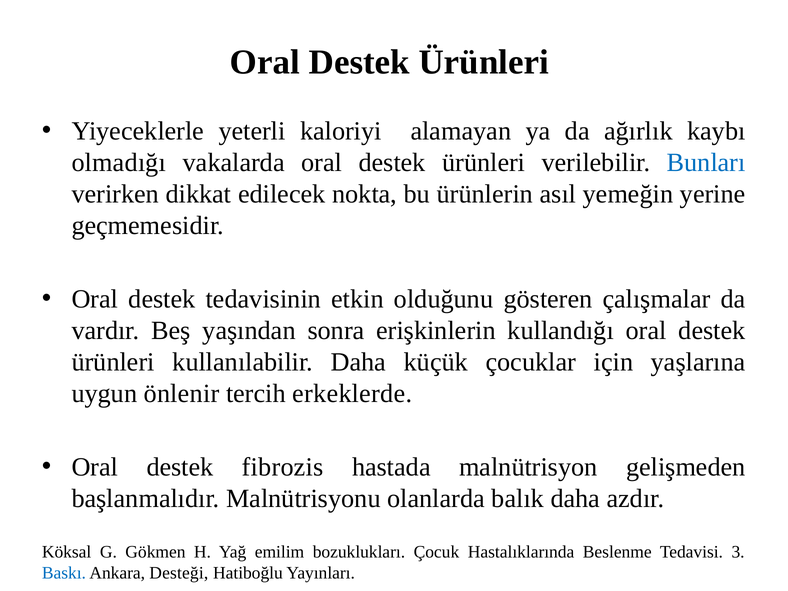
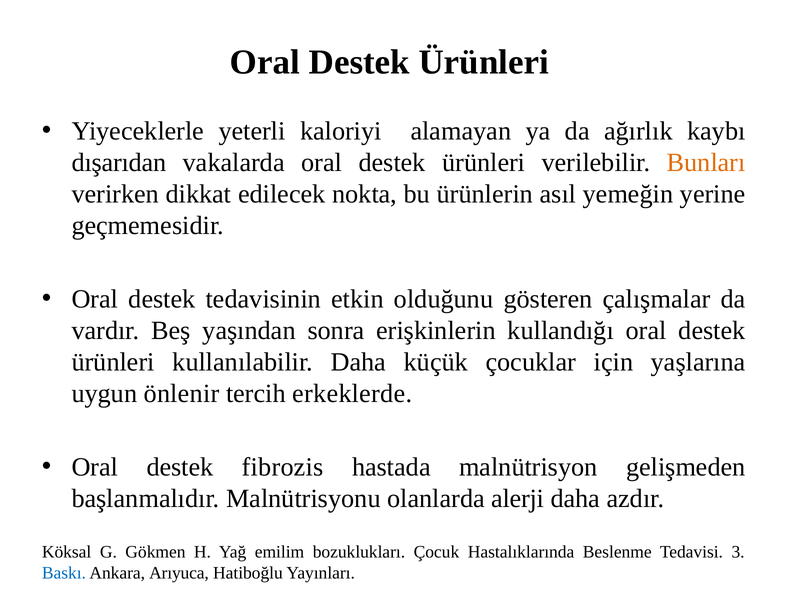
olmadığı: olmadığı -> dışarıdan
Bunları colour: blue -> orange
balık: balık -> alerji
Desteği: Desteği -> Arıyuca
